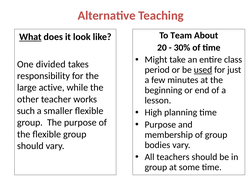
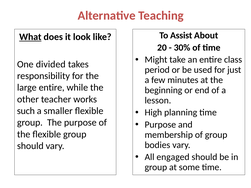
Team: Team -> Assist
used underline: present -> none
large active: active -> entire
teachers: teachers -> engaged
